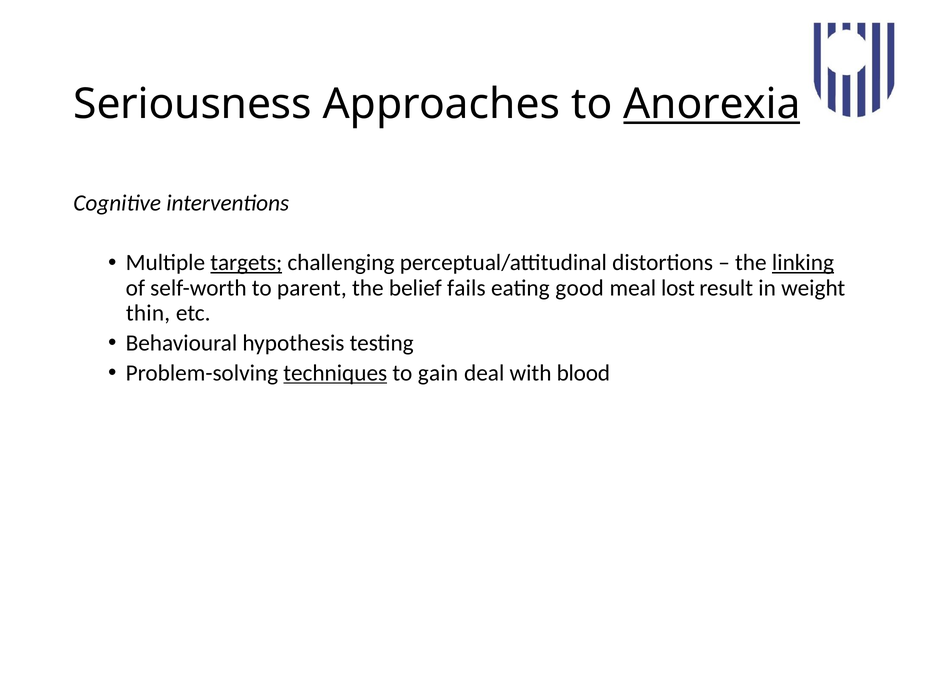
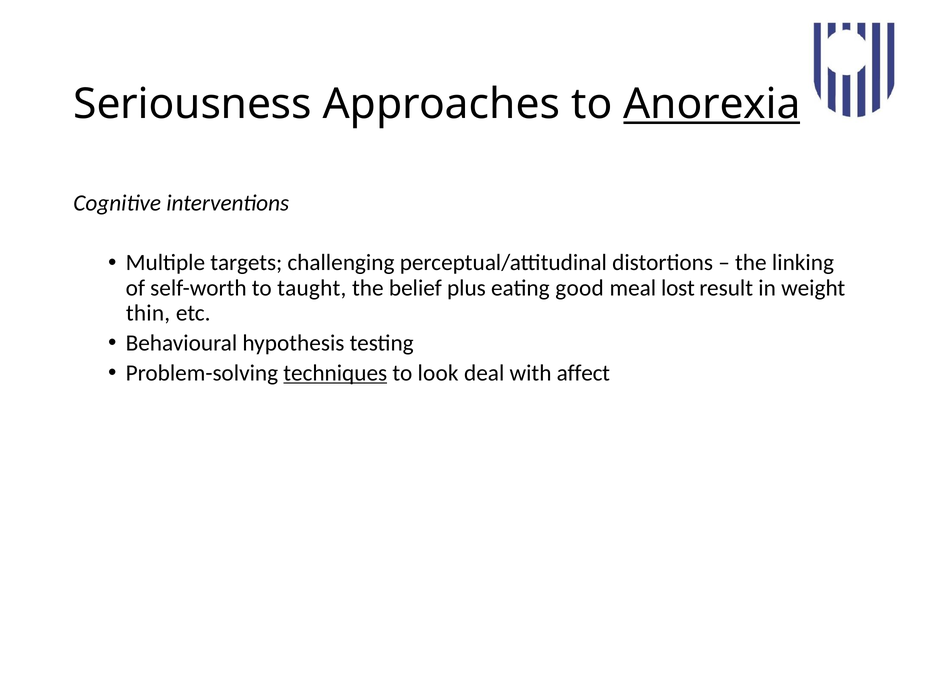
targets underline: present -> none
linking underline: present -> none
parent: parent -> taught
fails: fails -> plus
gain: gain -> look
blood: blood -> affect
